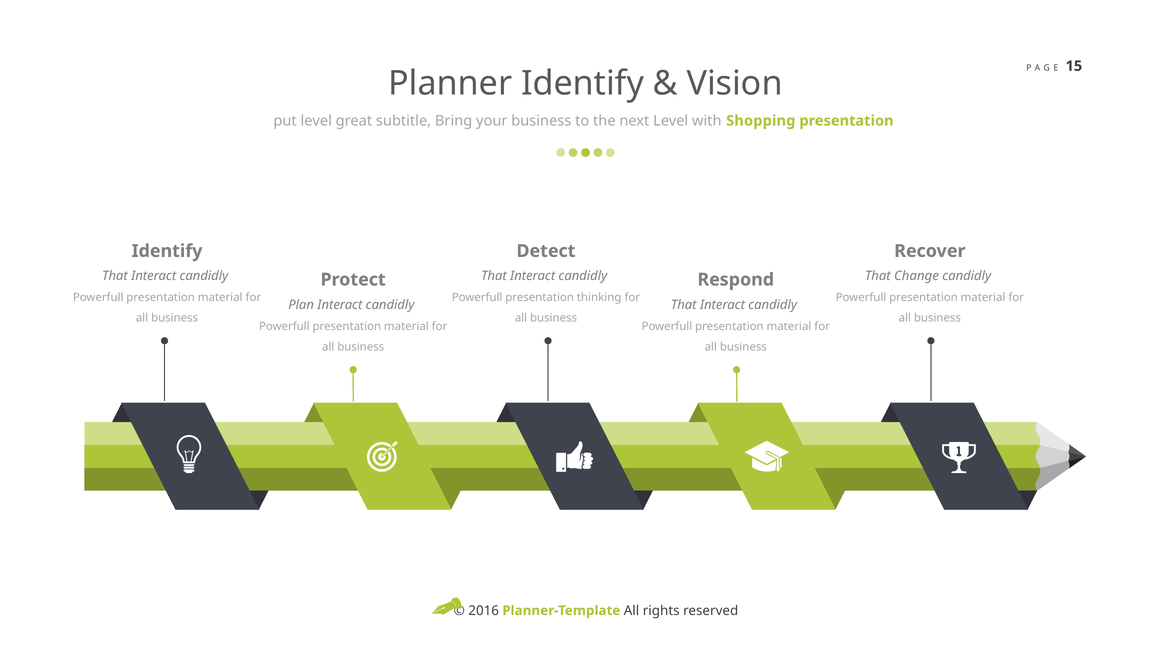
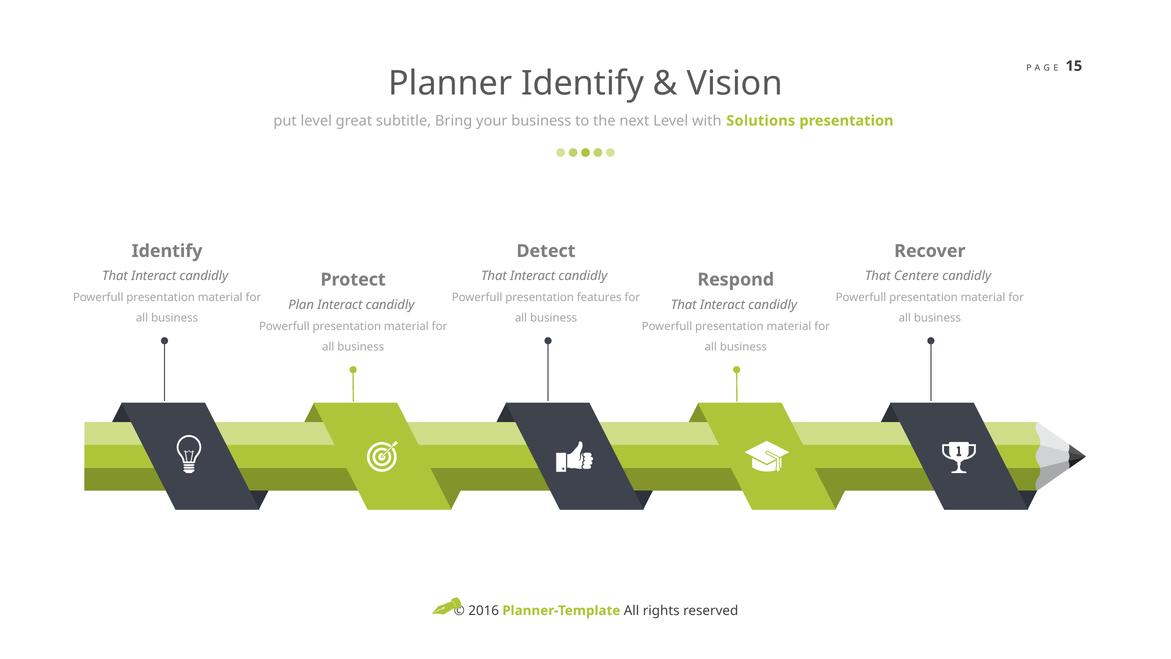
Shopping: Shopping -> Solutions
Change: Change -> Centere
thinking: thinking -> features
